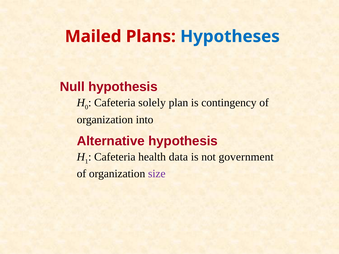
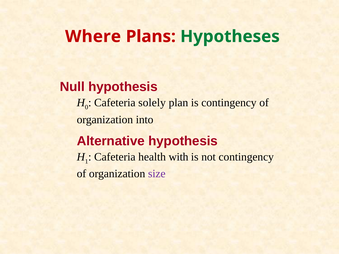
Mailed: Mailed -> Where
Hypotheses colour: blue -> green
data: data -> with
not government: government -> contingency
